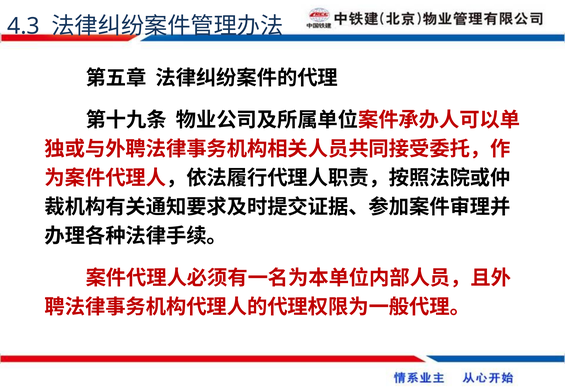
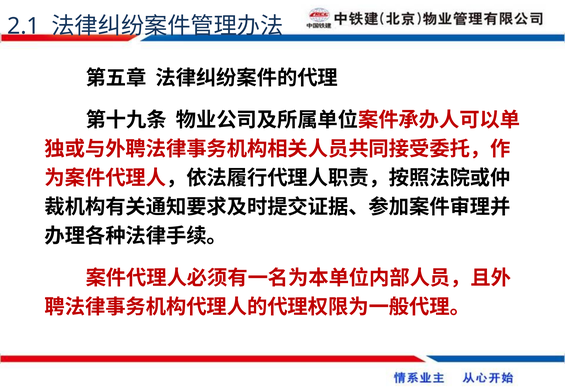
4.3: 4.3 -> 2.1
